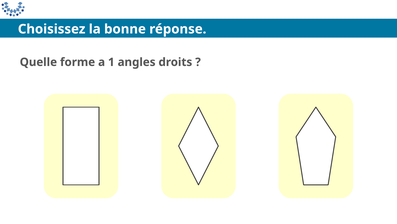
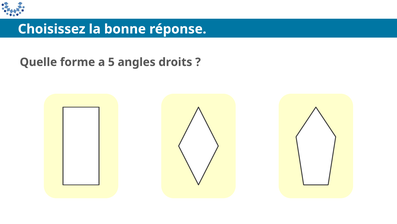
1: 1 -> 5
